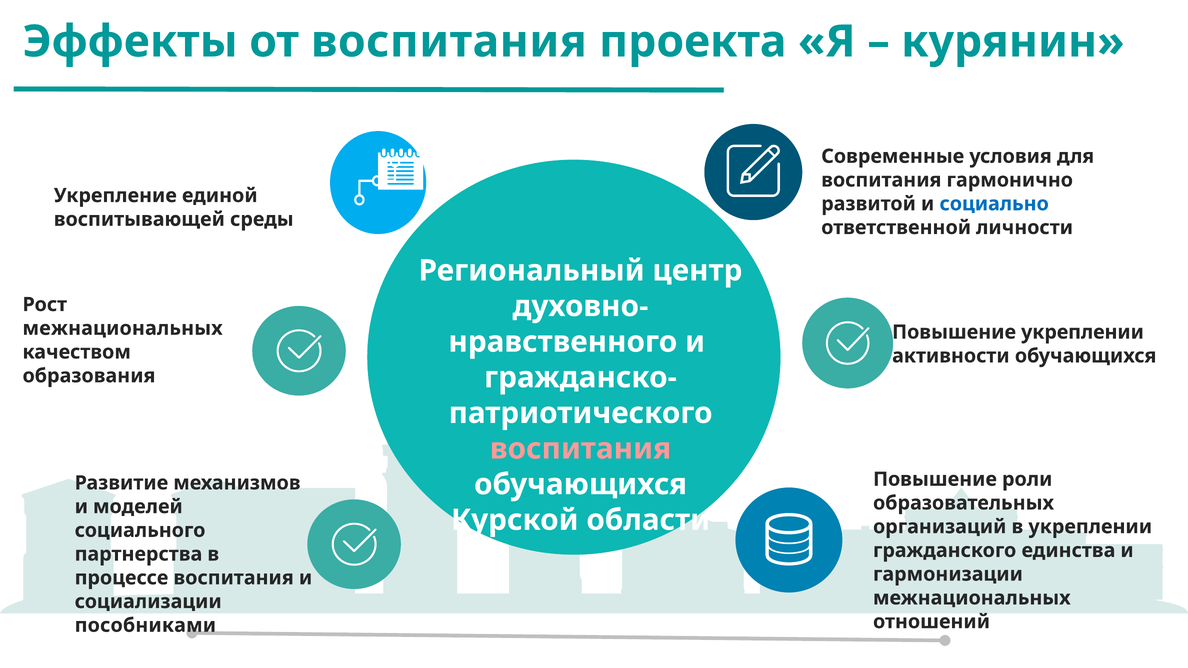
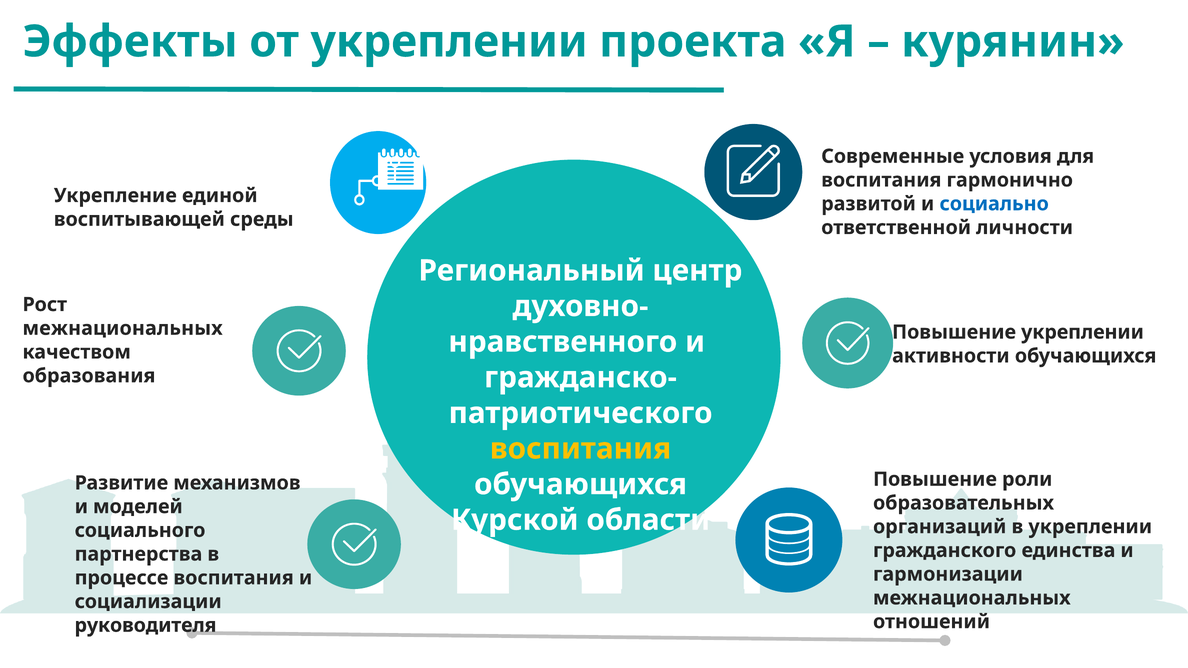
от воспитания: воспитания -> укреплении
воспитания at (581, 449) colour: pink -> yellow
пособниками: пособниками -> руководителя
